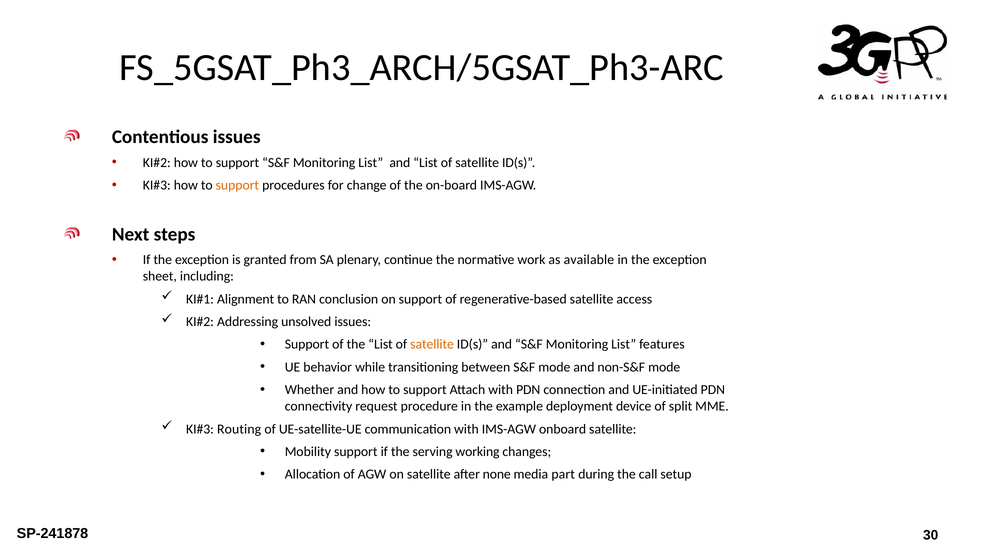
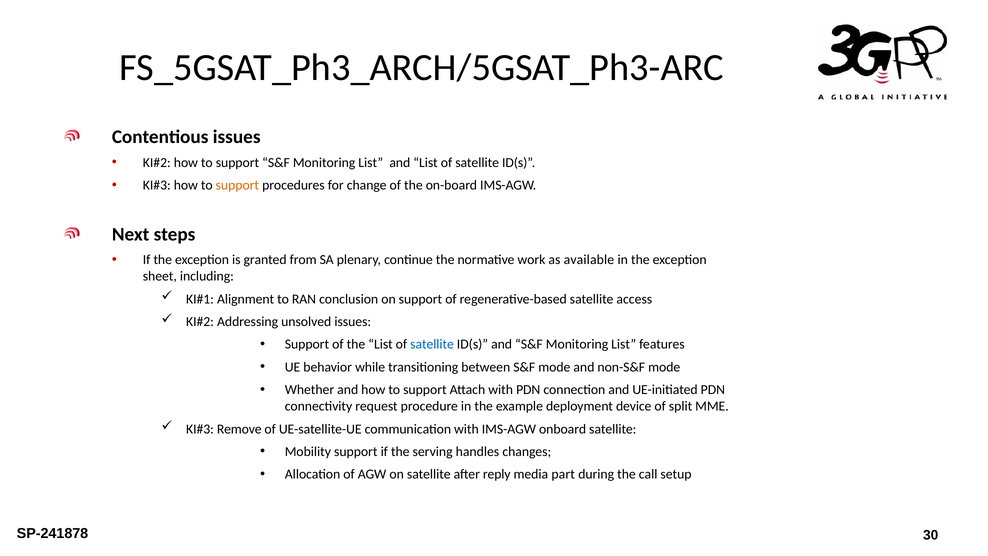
satellite at (432, 344) colour: orange -> blue
Routing: Routing -> Remove
working: working -> handles
none: none -> reply
